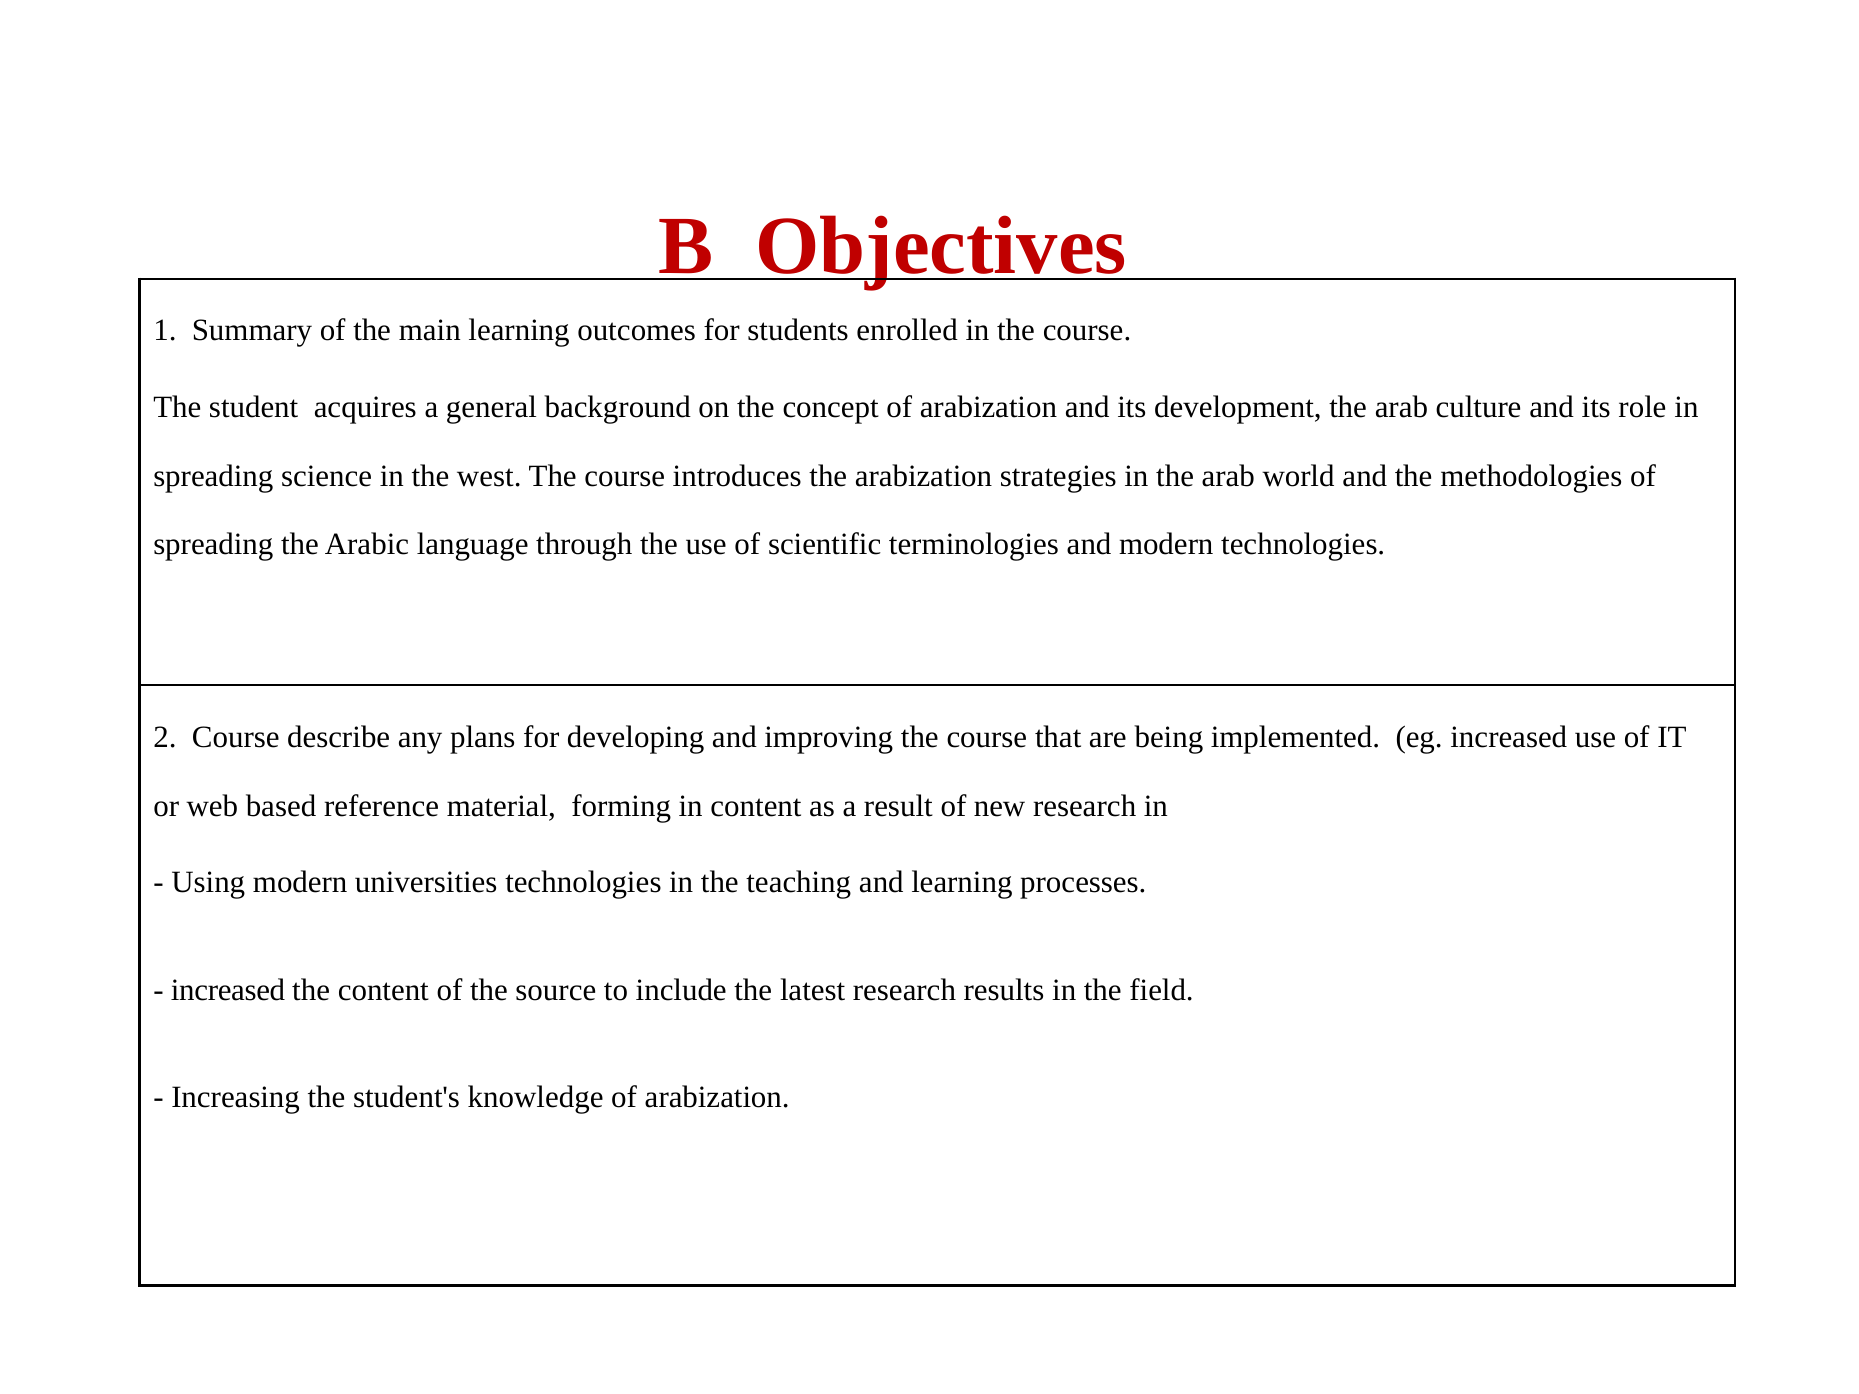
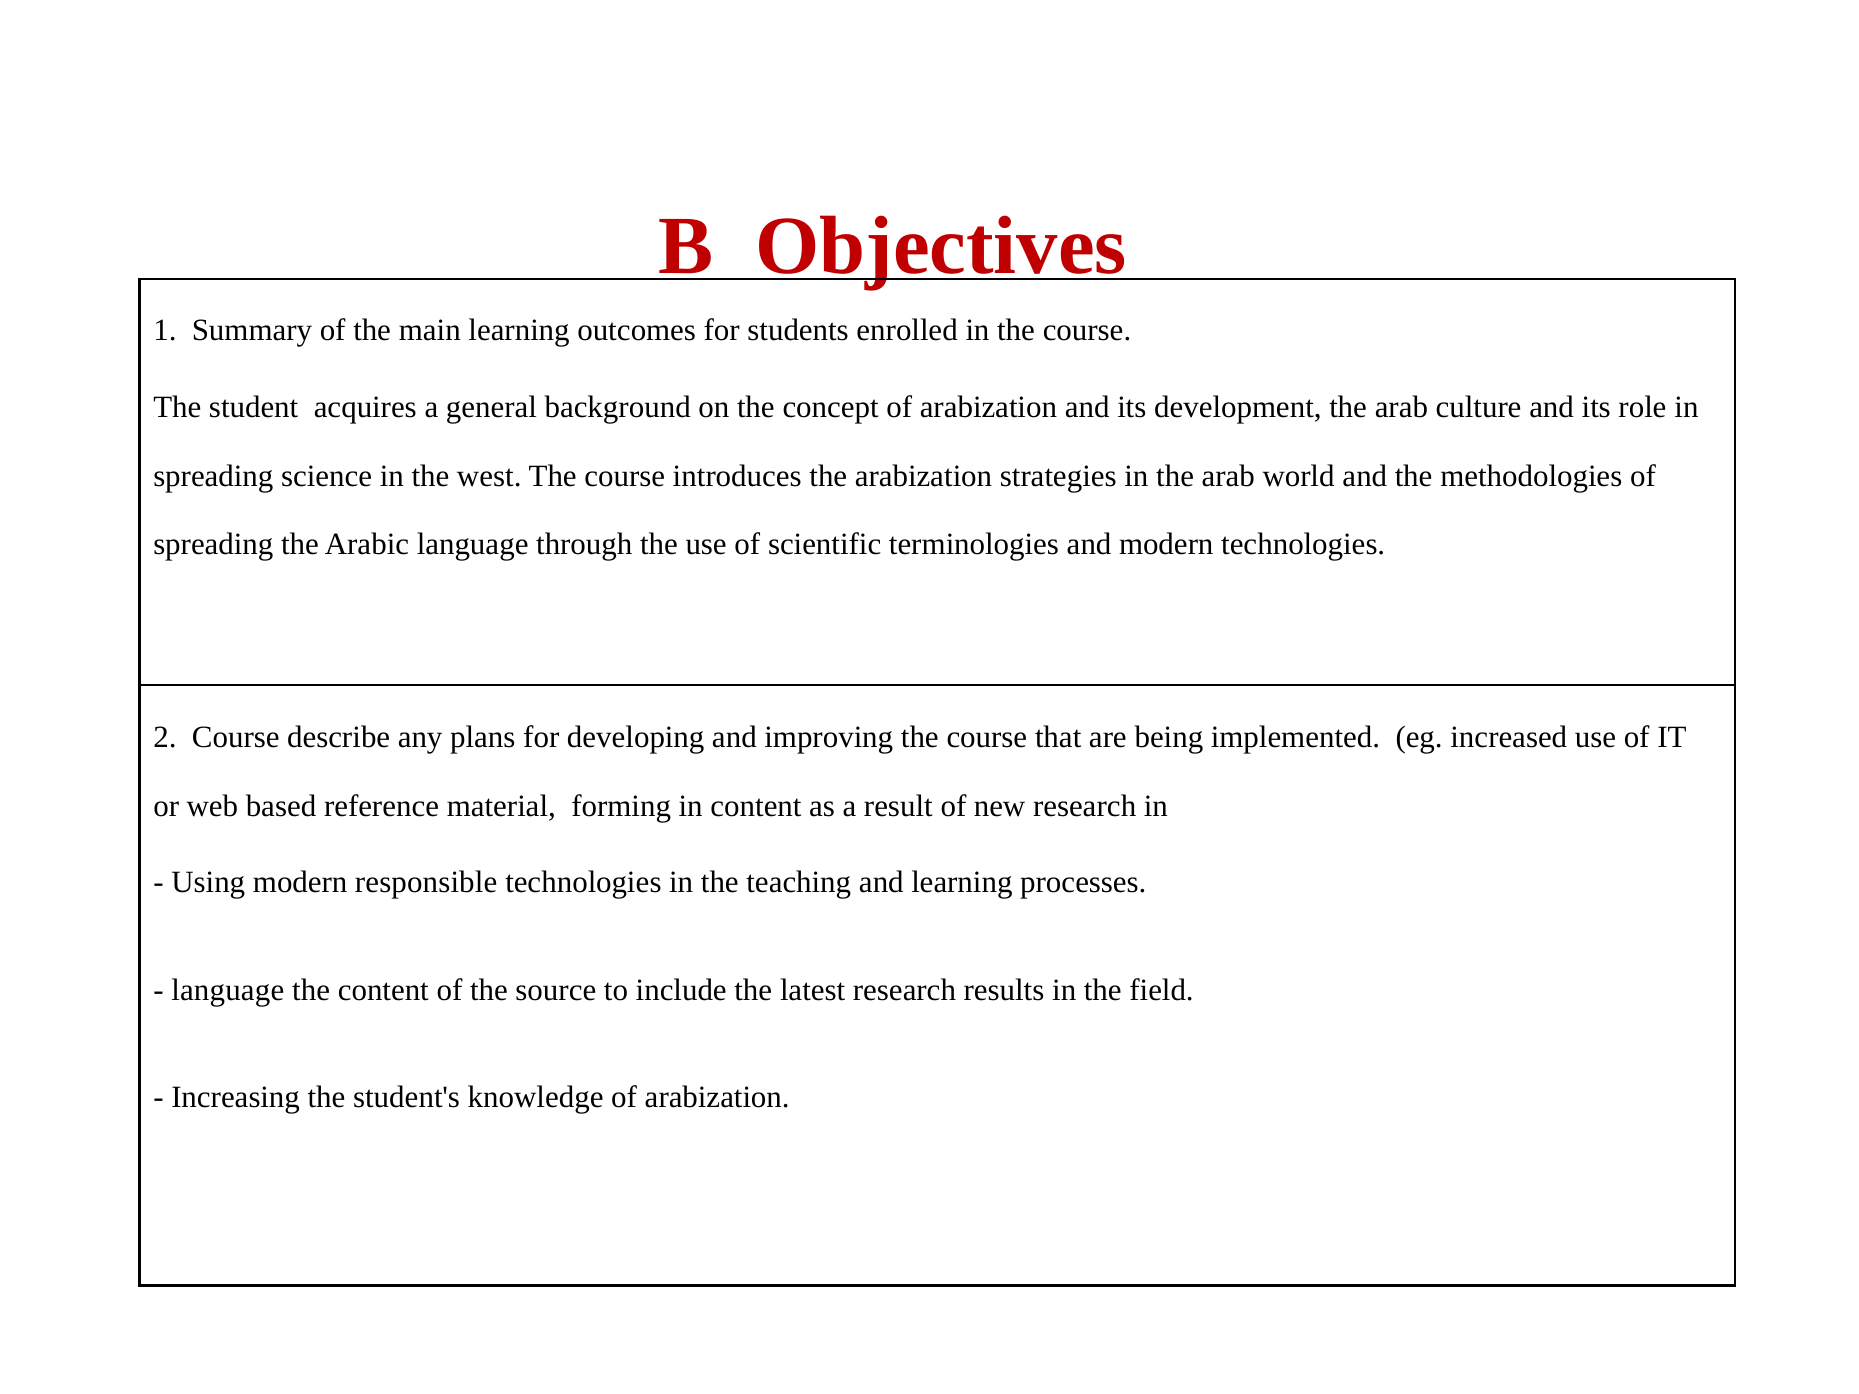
universities: universities -> responsible
increased at (228, 990): increased -> language
